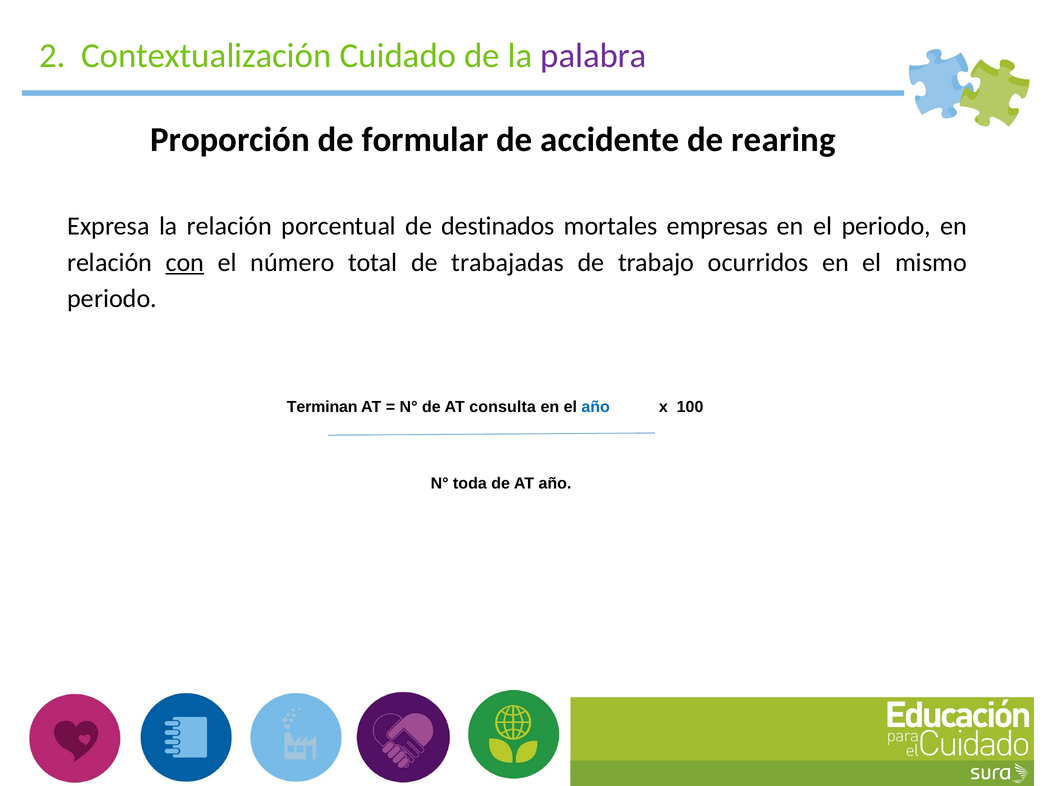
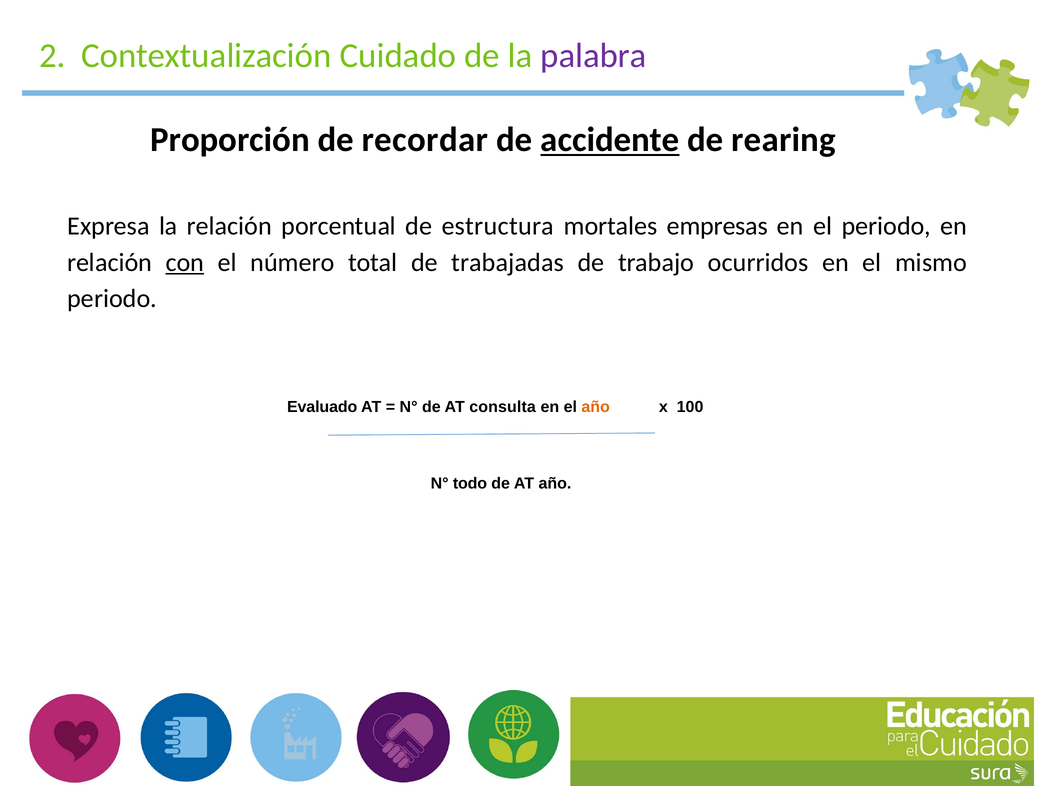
formular: formular -> recordar
accidente underline: none -> present
destinados: destinados -> estructura
Terminan: Terminan -> Evaluado
año at (596, 407) colour: blue -> orange
toda: toda -> todo
